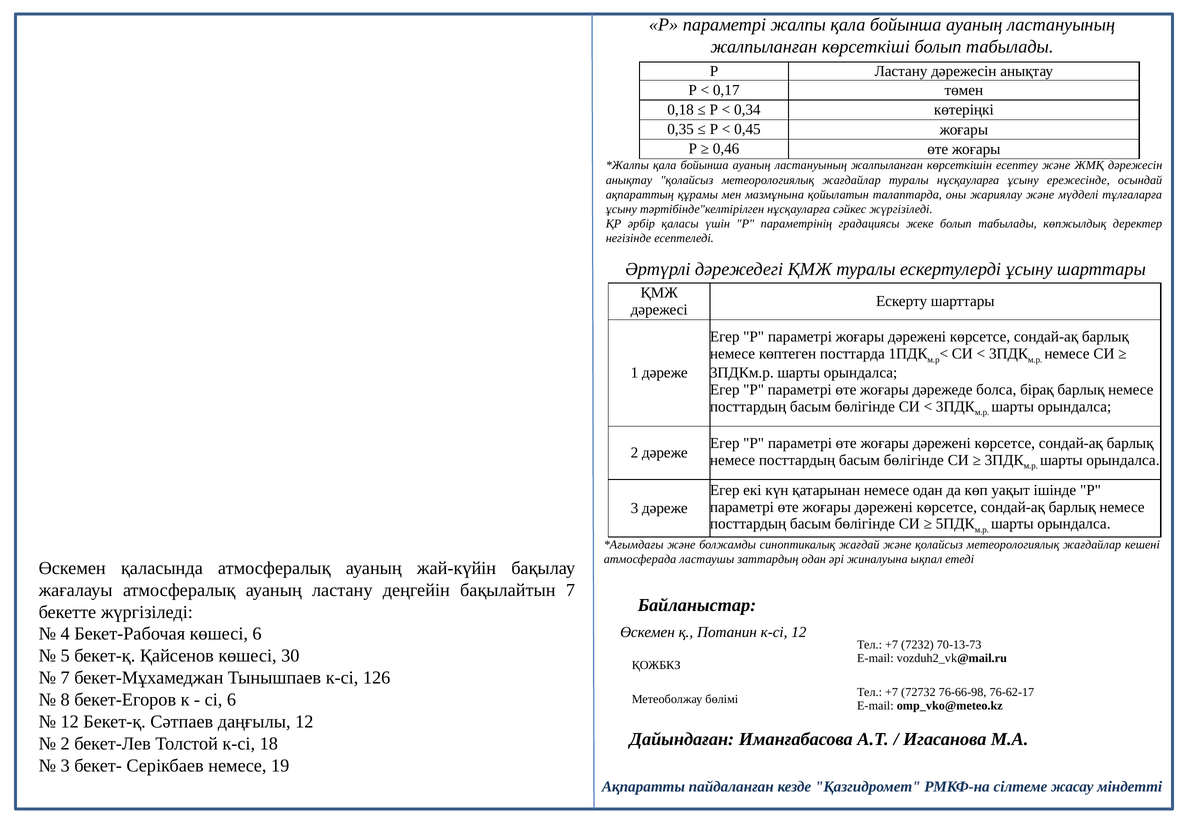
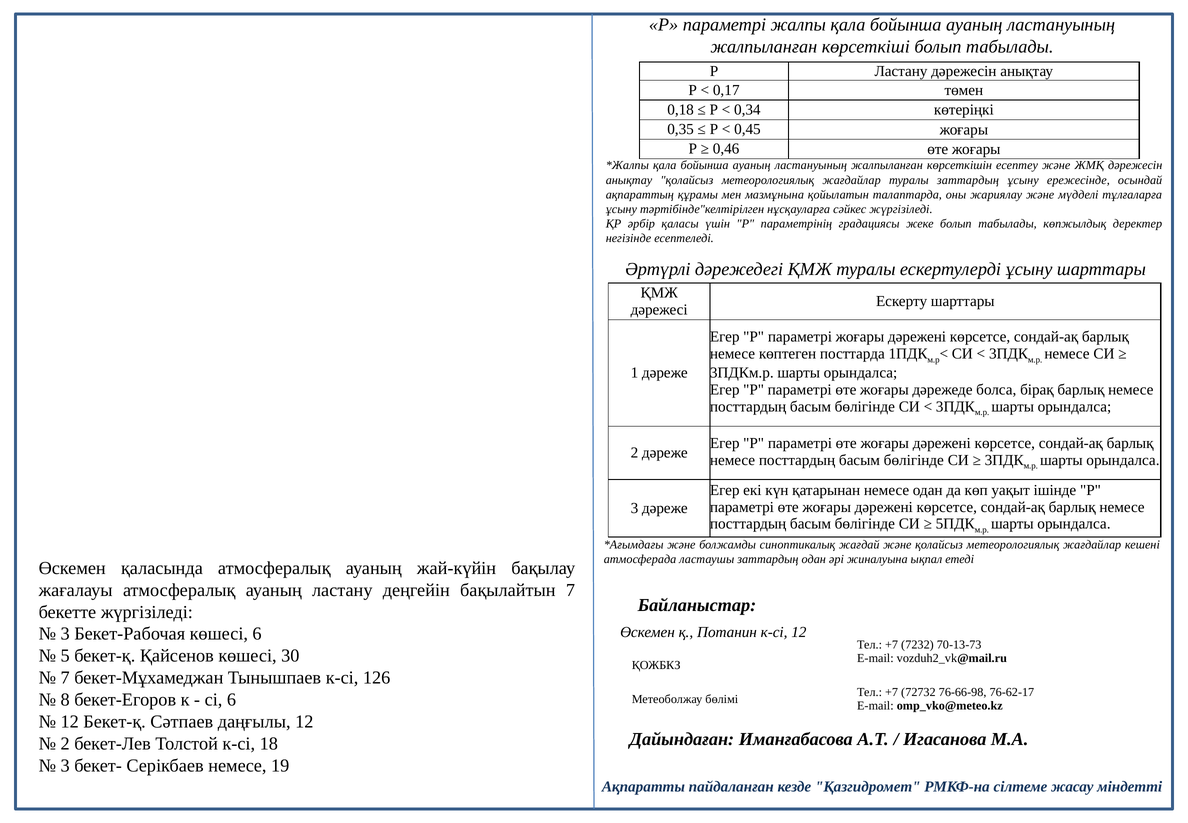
туралы нұсқауларға: нұсқауларға -> заттардың
4 at (65, 634): 4 -> 3
